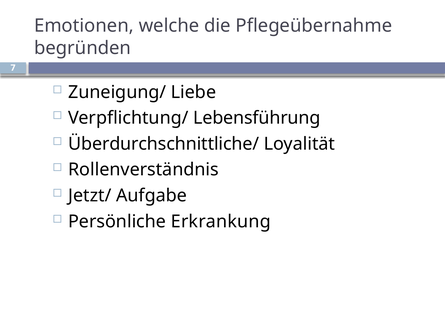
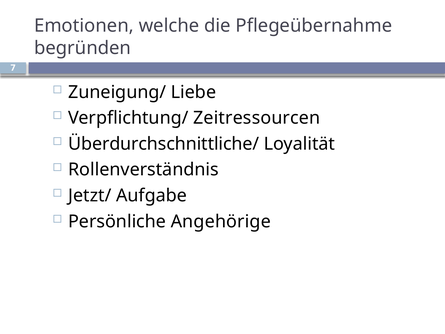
Lebensführung: Lebensführung -> Zeitressourcen
Erkrankung: Erkrankung -> Angehörige
